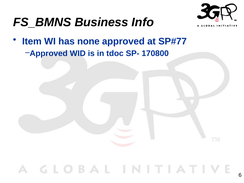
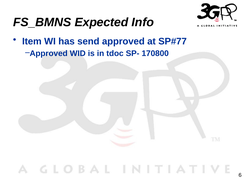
Business: Business -> Expected
none: none -> send
